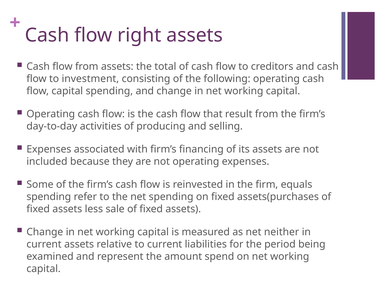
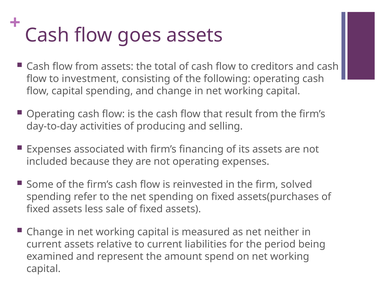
right: right -> goes
equals: equals -> solved
